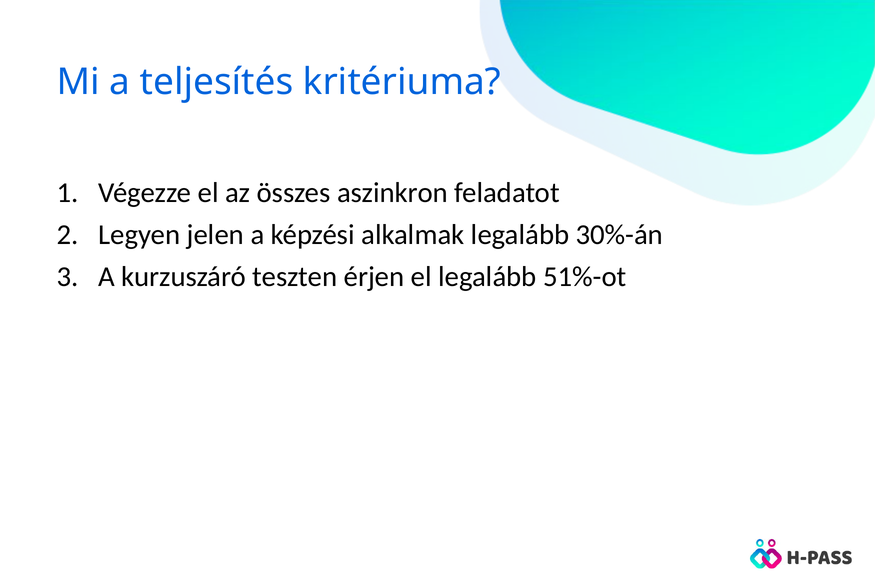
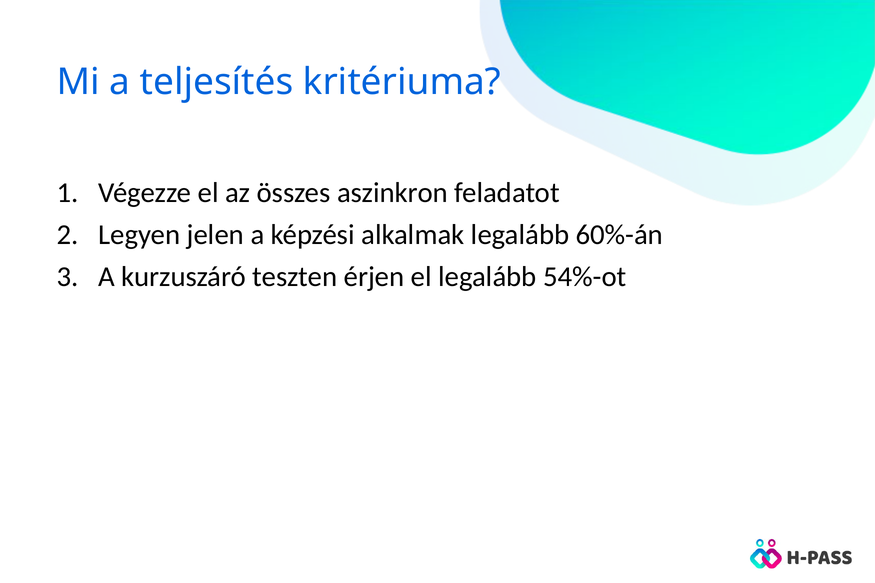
30%-án: 30%-án -> 60%-án
51%-ot: 51%-ot -> 54%-ot
